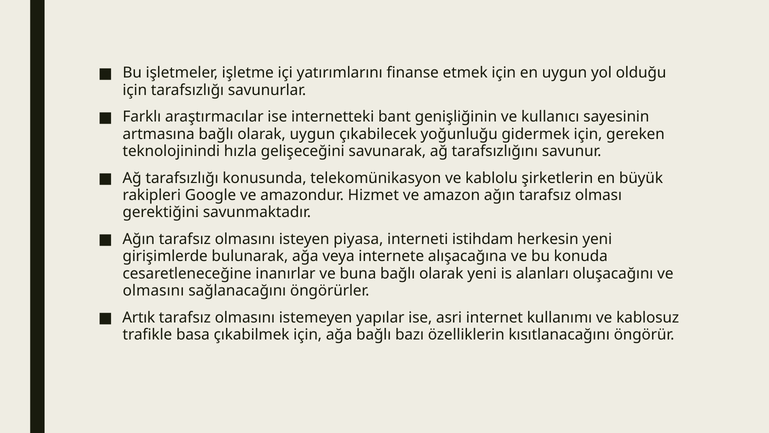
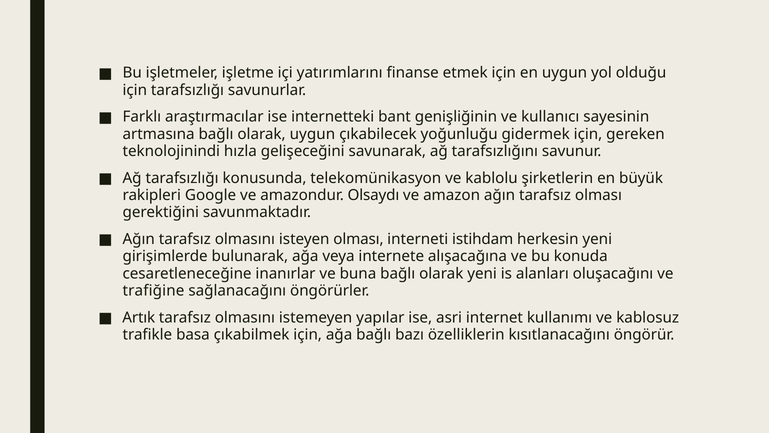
Hizmet: Hizmet -> Olsaydı
isteyen piyasa: piyasa -> olması
olmasını at (153, 291): olmasını -> trafiğine
